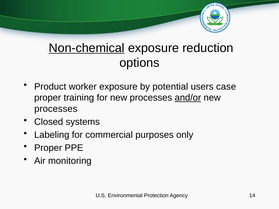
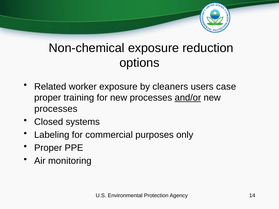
Non‐chemical underline: present -> none
Product: Product -> Related
potential: potential -> cleaners
